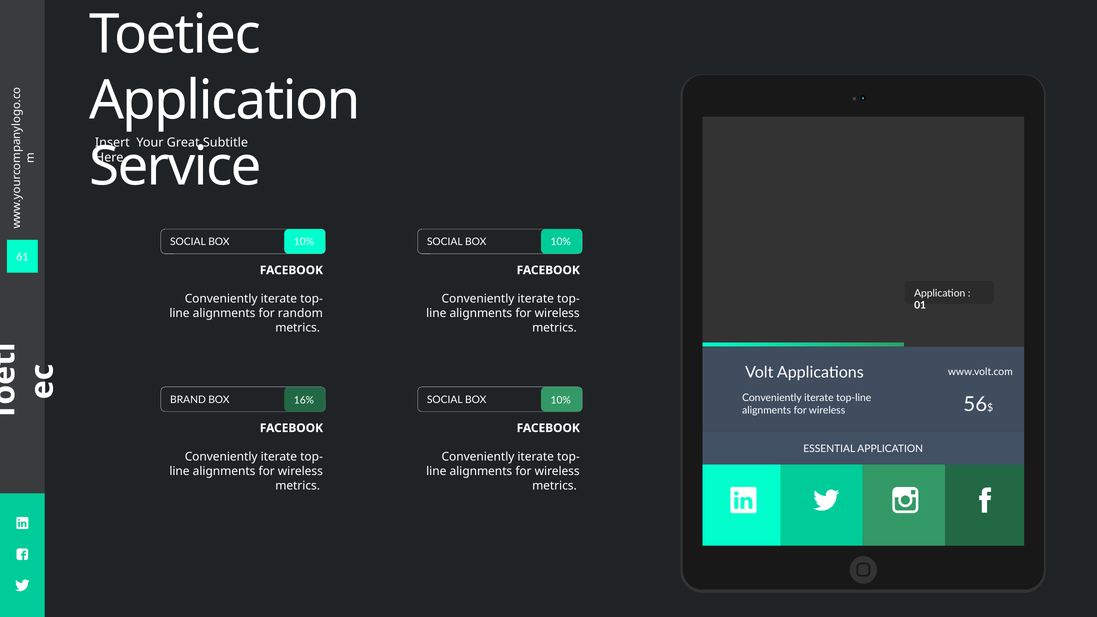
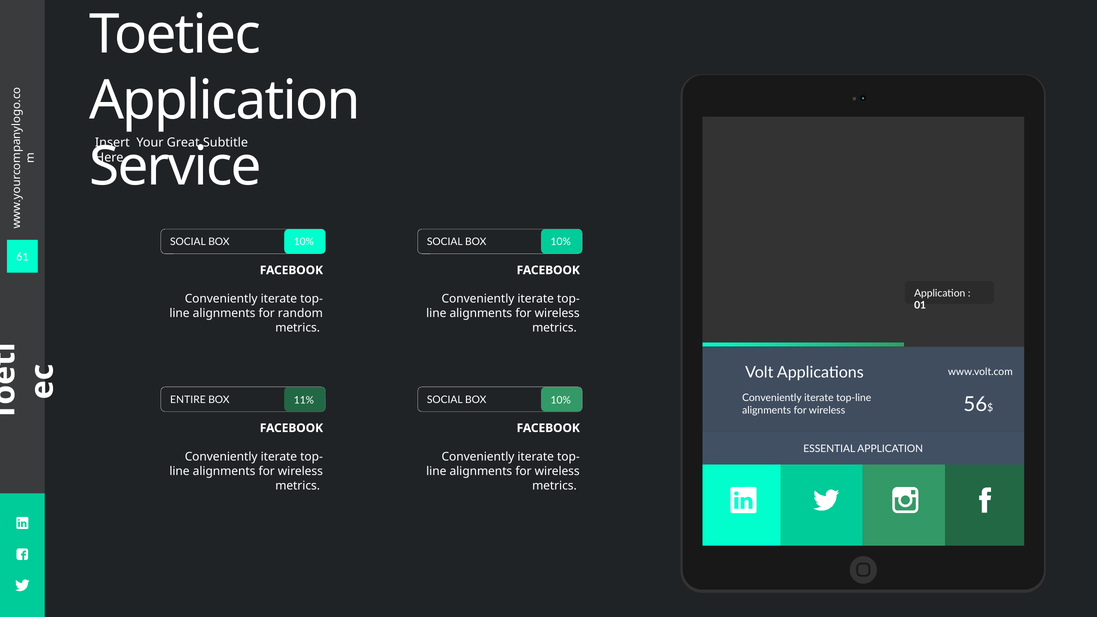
BRAND: BRAND -> ENTIRE
16%: 16% -> 11%
